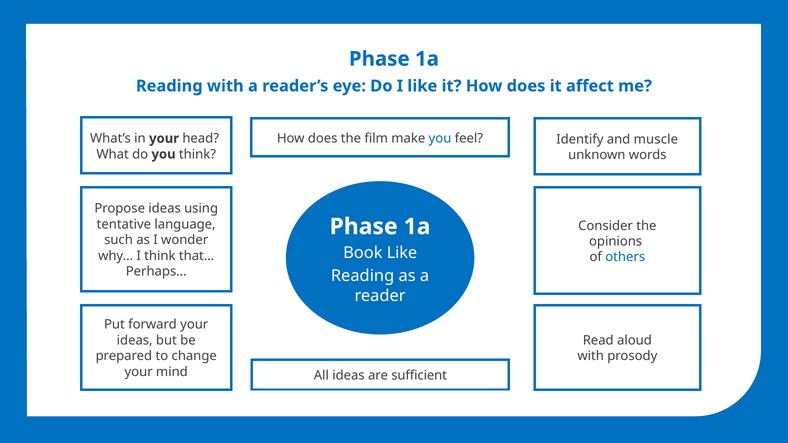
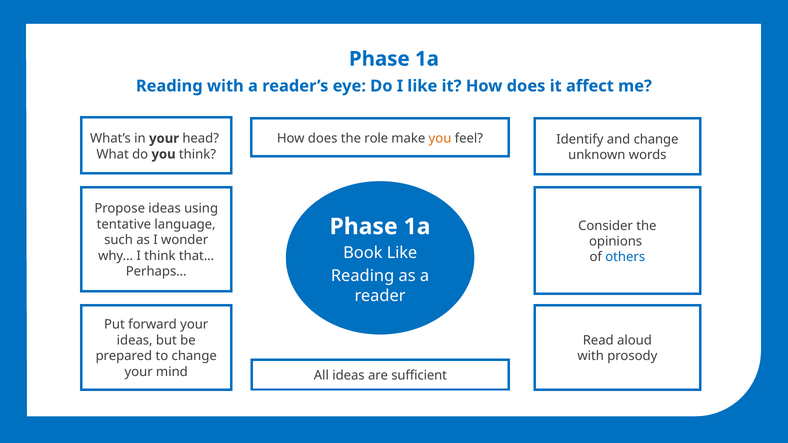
film: film -> role
you at (440, 138) colour: blue -> orange
and muscle: muscle -> change
